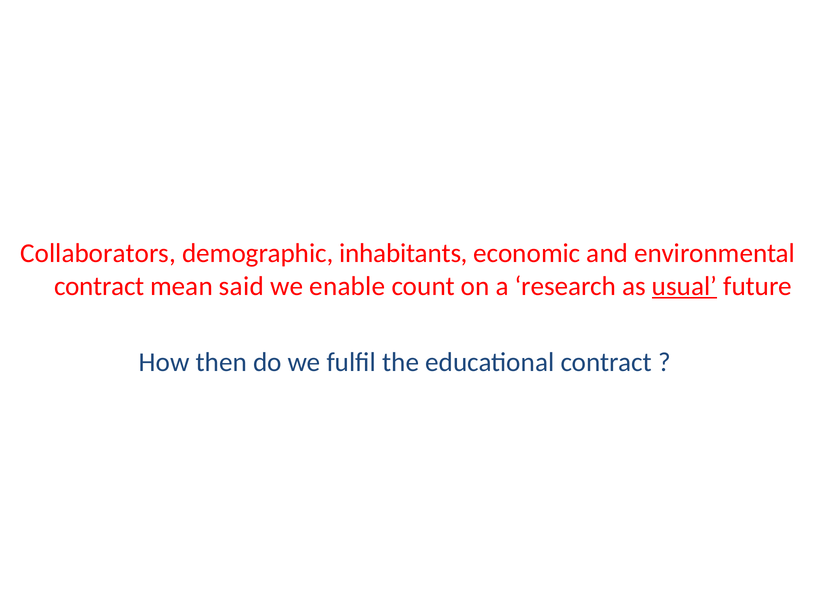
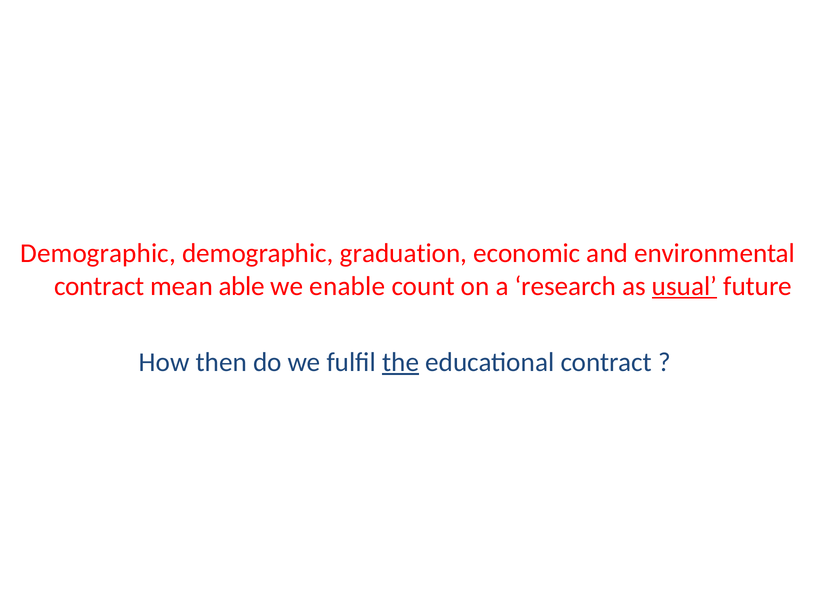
Collaborators at (98, 253): Collaborators -> Demographic
inhabitants: inhabitants -> graduation
said: said -> able
the underline: none -> present
